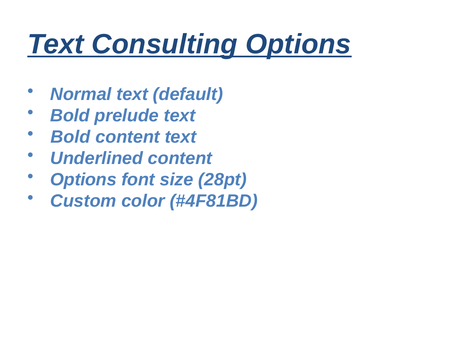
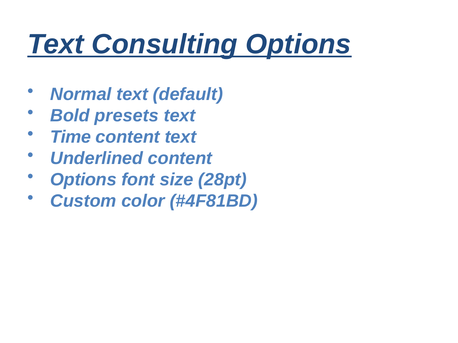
prelude: prelude -> presets
Bold at (70, 137): Bold -> Time
